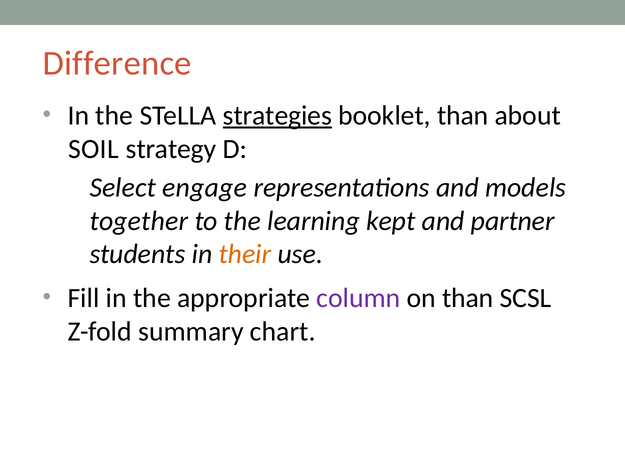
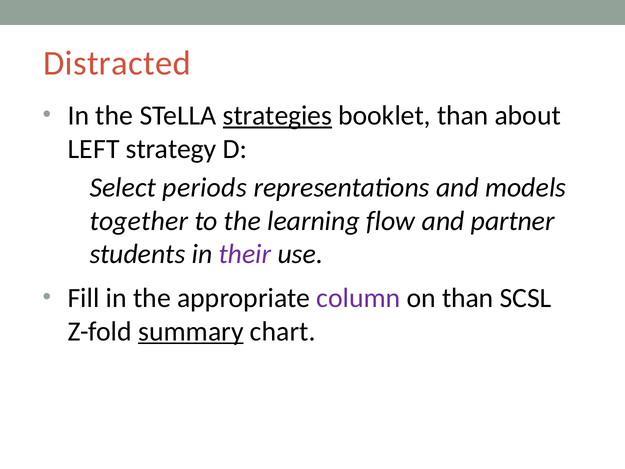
Difference: Difference -> Distracted
SOIL: SOIL -> LEFT
engage: engage -> periods
kept: kept -> flow
their colour: orange -> purple
summary underline: none -> present
